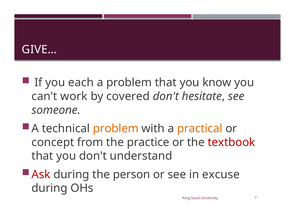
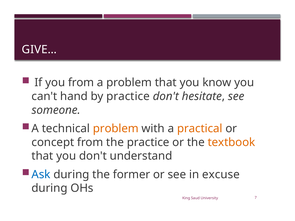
you each: each -> from
work: work -> hand
by covered: covered -> practice
textbook colour: red -> orange
Ask colour: red -> blue
person: person -> former
